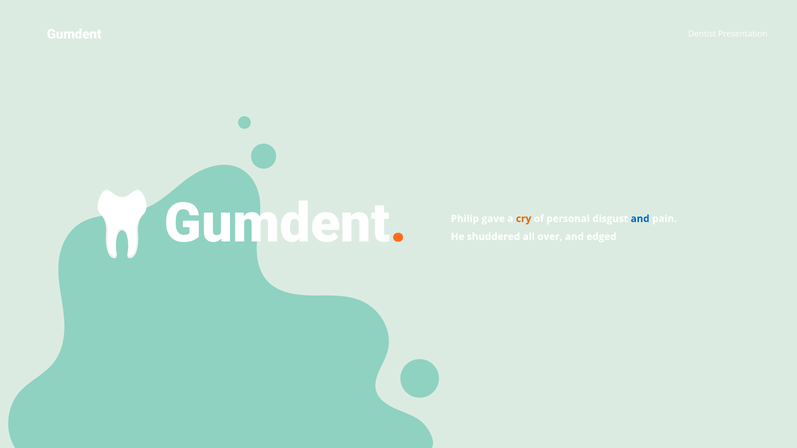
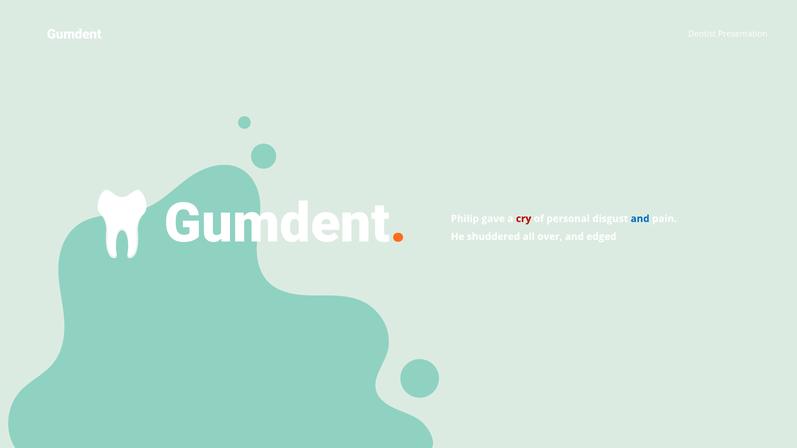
cry colour: orange -> red
